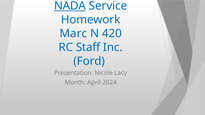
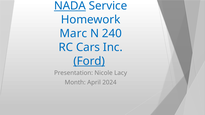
420: 420 -> 240
Staff: Staff -> Cars
Ford underline: none -> present
